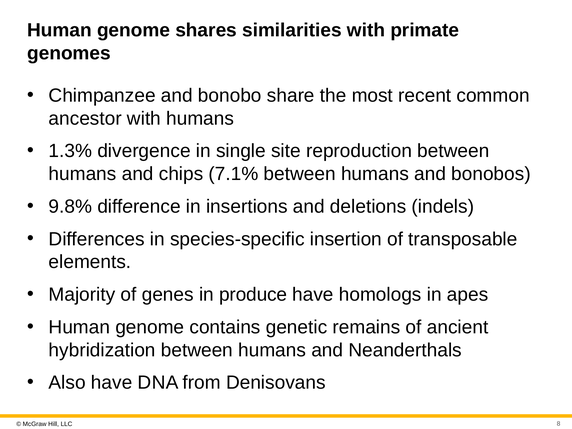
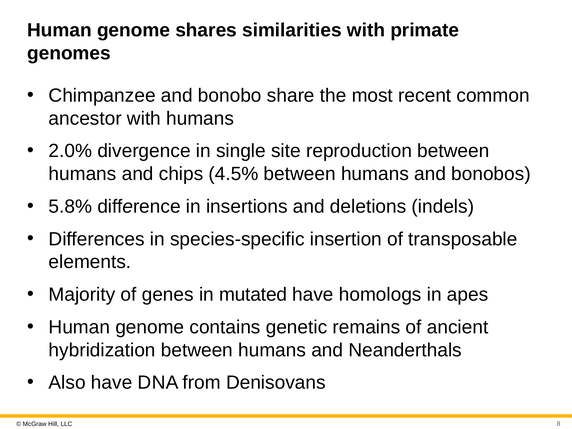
1.3%: 1.3% -> 2.0%
7.1%: 7.1% -> 4.5%
9.8%: 9.8% -> 5.8%
produce: produce -> mutated
